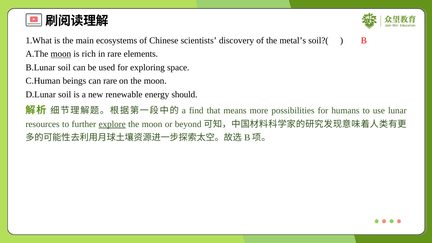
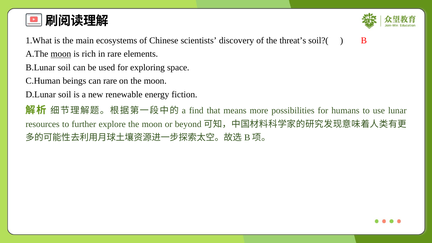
metal’s: metal’s -> threat’s
should: should -> fiction
explore underline: present -> none
